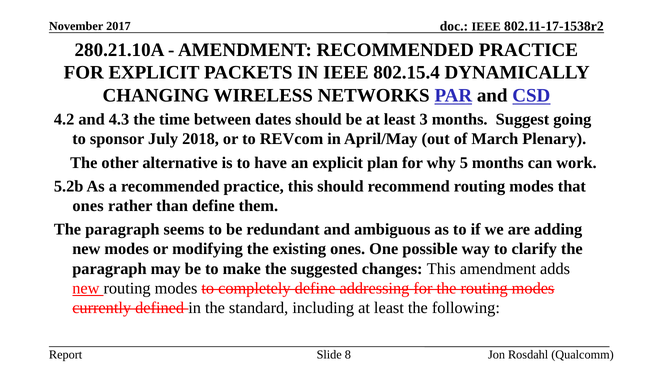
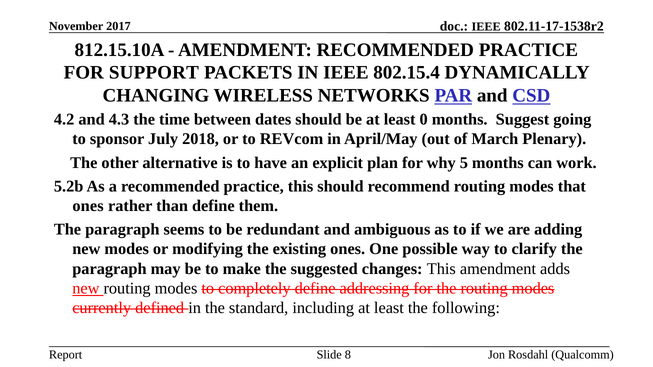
280.21.10A: 280.21.10A -> 812.15.10A
FOR EXPLICIT: EXPLICIT -> SUPPORT
3: 3 -> 0
